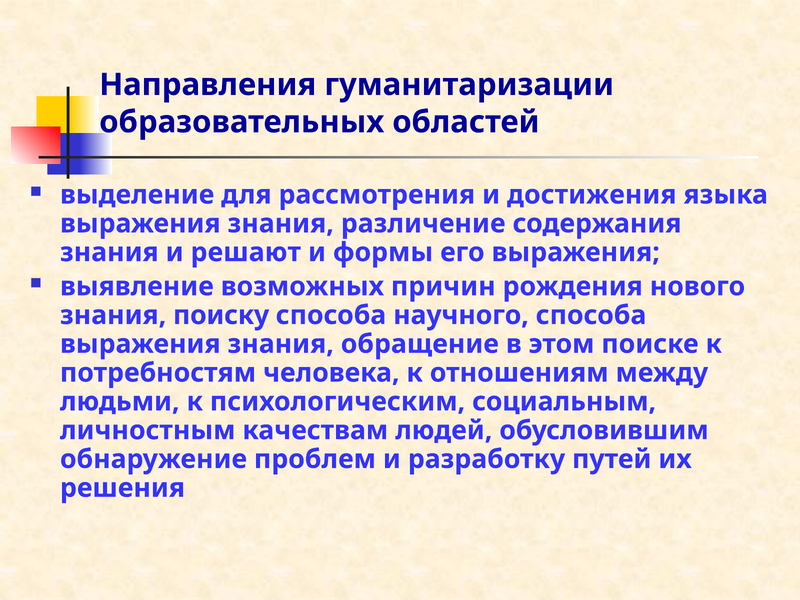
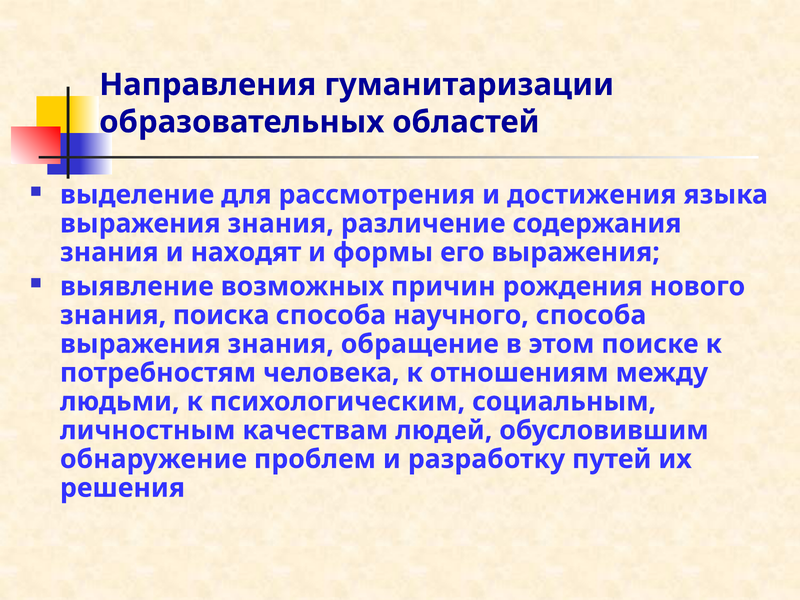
решают: решают -> находят
поиску: поиску -> поиска
